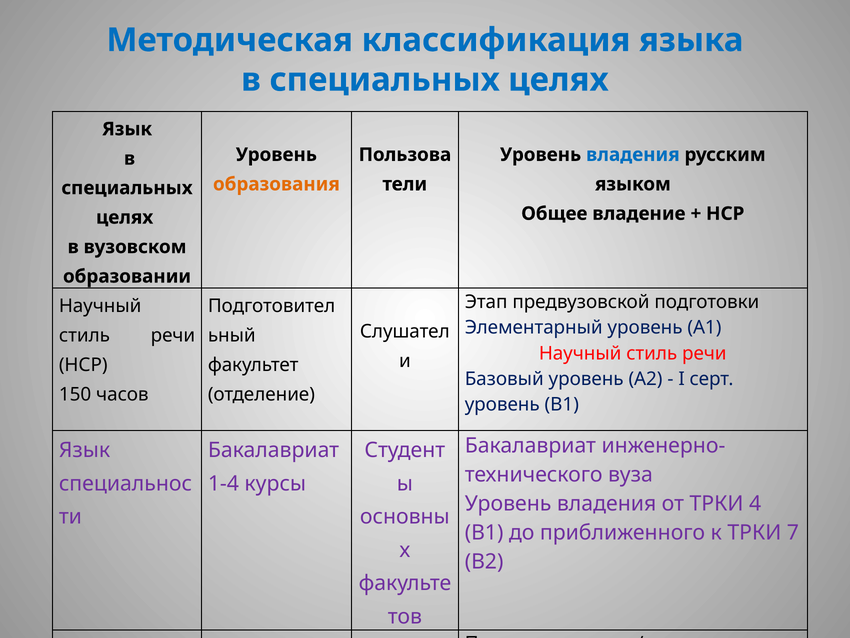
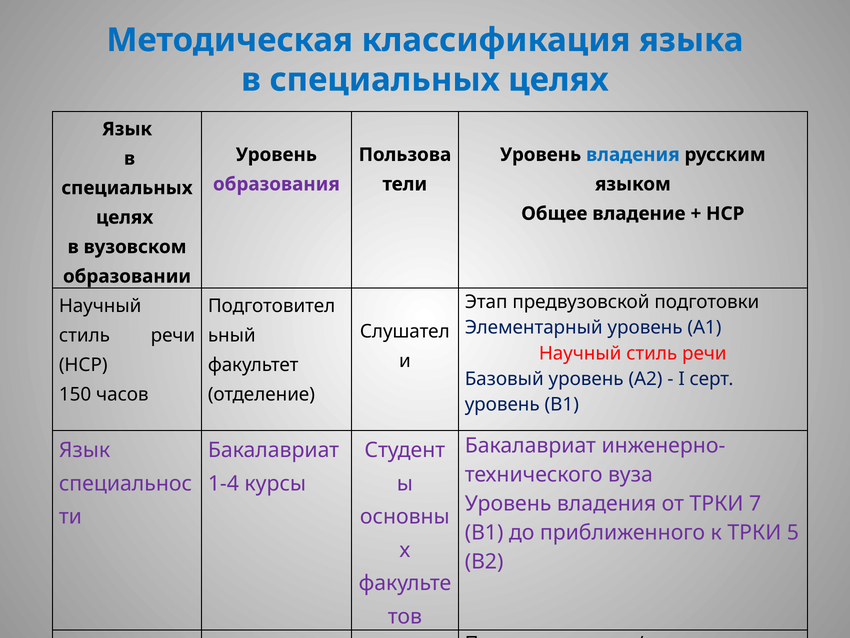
образования colour: orange -> purple
4: 4 -> 7
7: 7 -> 5
